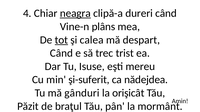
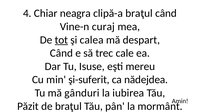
neagra underline: present -> none
clipă-a dureri: dureri -> braţul
plâns: plâns -> curaj
trist: trist -> cale
orişicât: orişicât -> iubirea
